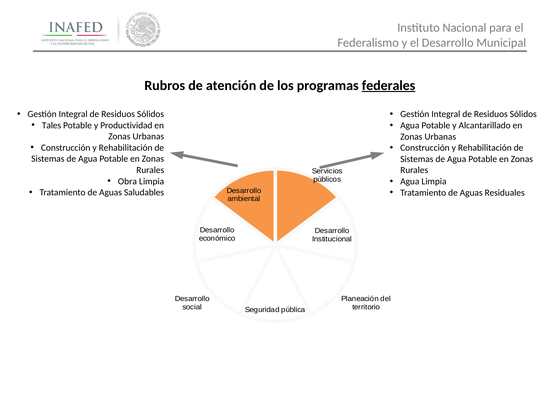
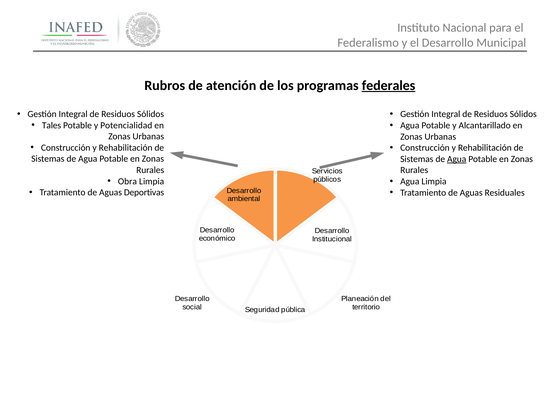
Productividad: Productividad -> Potencialidad
Agua at (457, 159) underline: none -> present
Saludables: Saludables -> Deportivas
